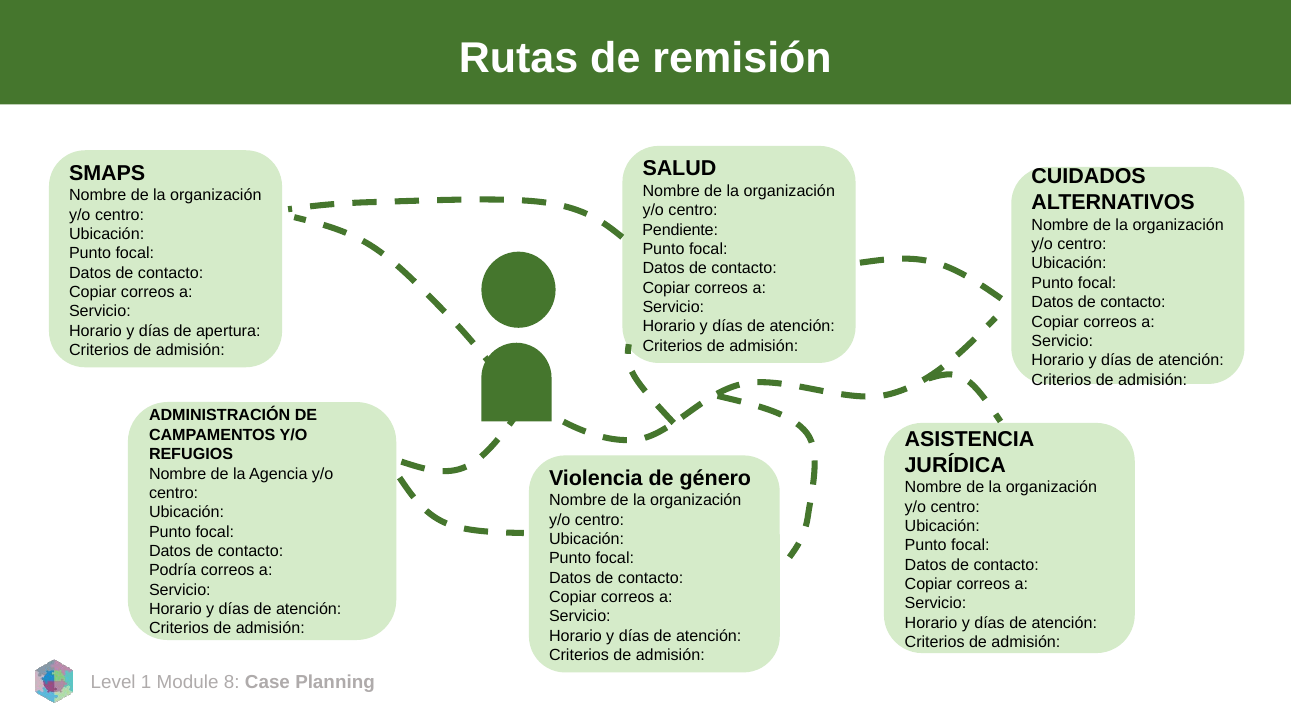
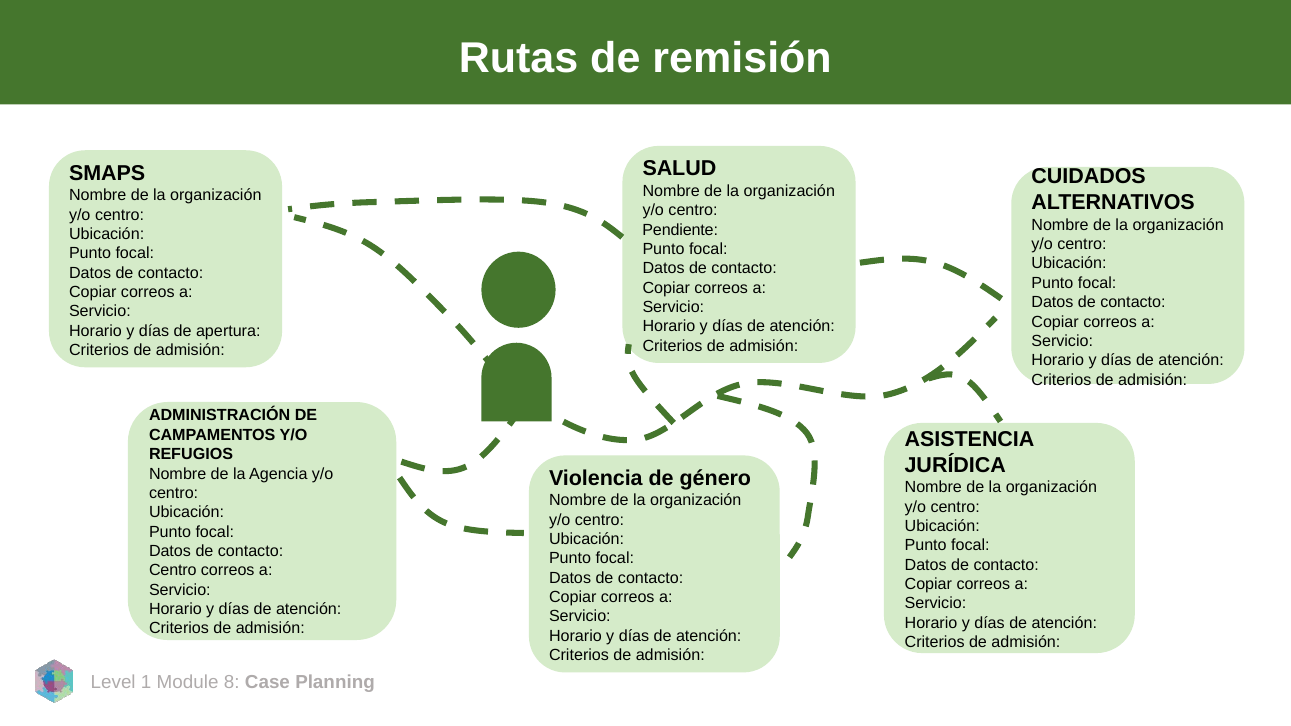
Podría at (173, 571): Podría -> Centro
